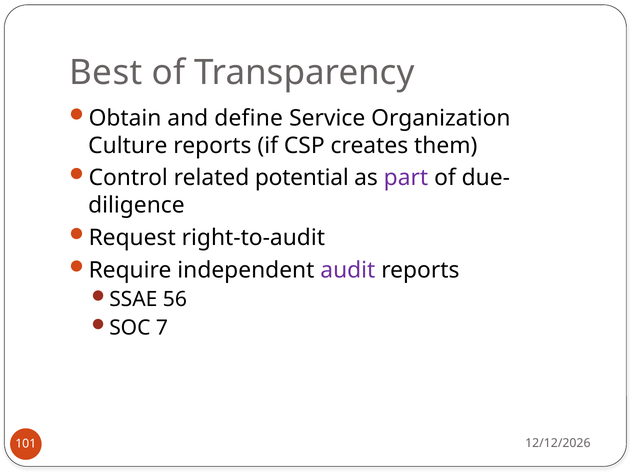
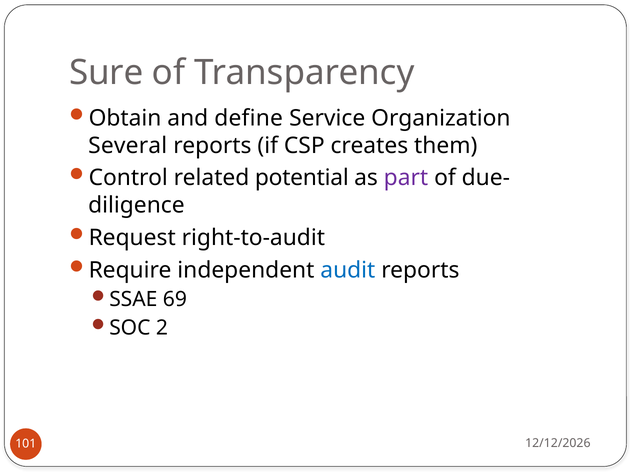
Best: Best -> Sure
Culture: Culture -> Several
audit colour: purple -> blue
56: 56 -> 69
7: 7 -> 2
